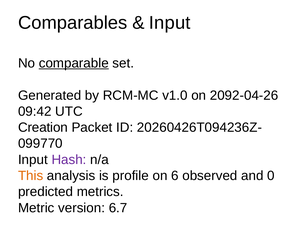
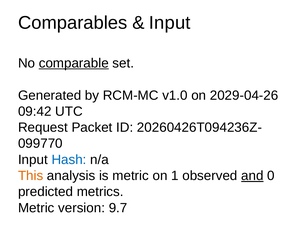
2092-04-26: 2092-04-26 -> 2029-04-26
Creation: Creation -> Request
Hash colour: purple -> blue
is profile: profile -> metric
6: 6 -> 1
and underline: none -> present
6.7: 6.7 -> 9.7
